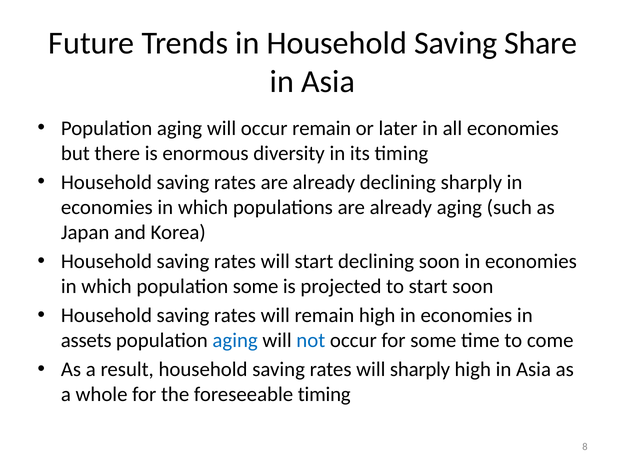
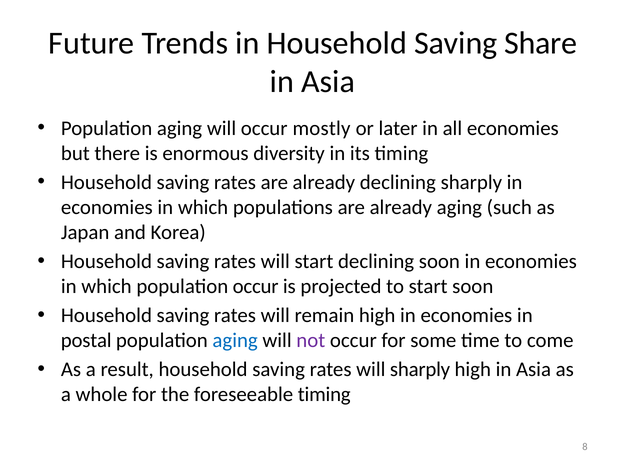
occur remain: remain -> mostly
population some: some -> occur
assets: assets -> postal
not colour: blue -> purple
